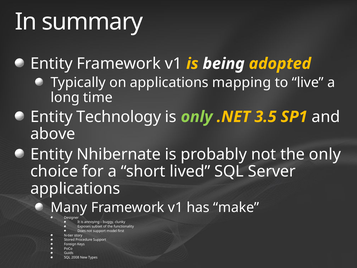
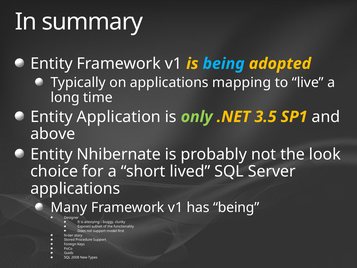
being at (224, 64) colour: white -> light blue
Technology: Technology -> Application
the only: only -> look
has make: make -> being
